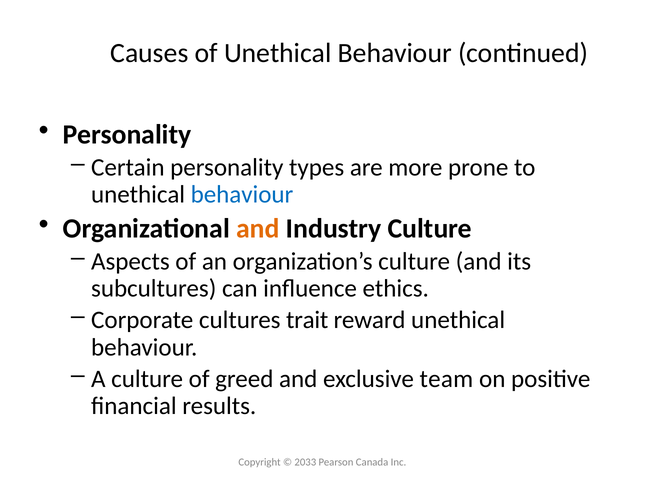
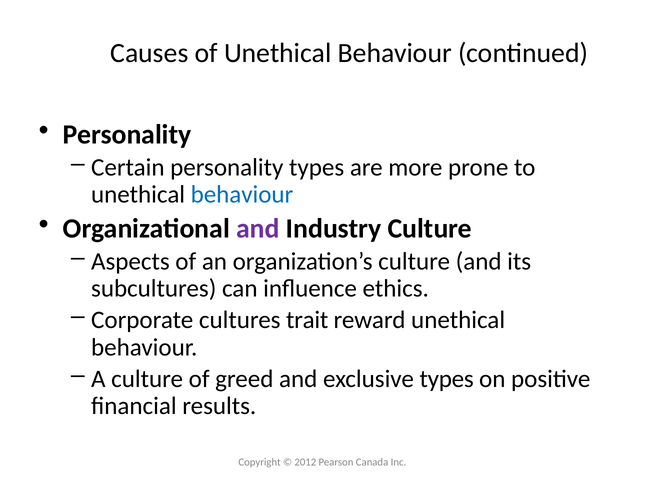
and at (258, 229) colour: orange -> purple
exclusive team: team -> types
2033: 2033 -> 2012
